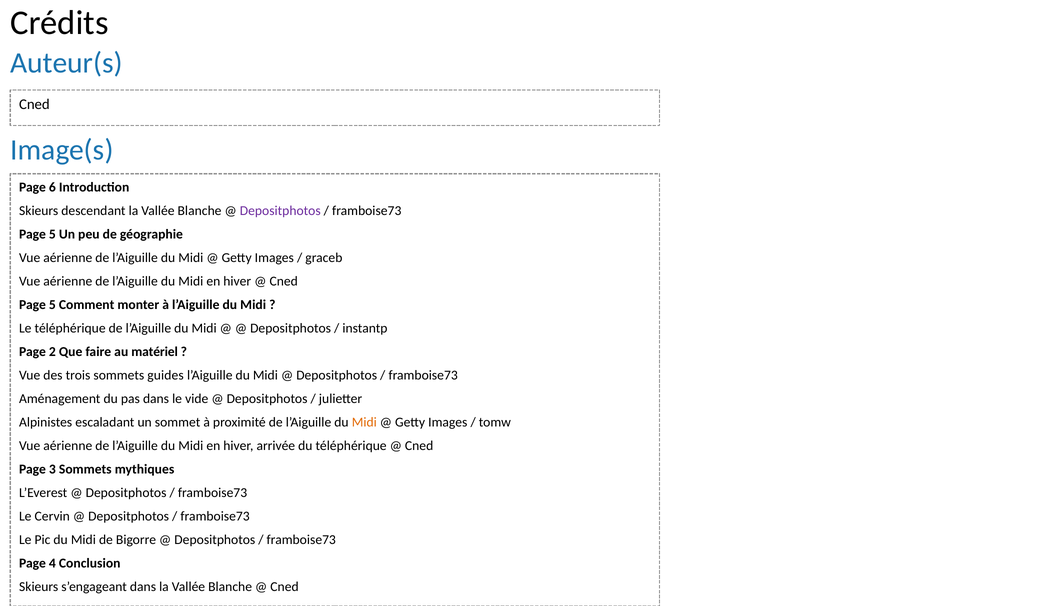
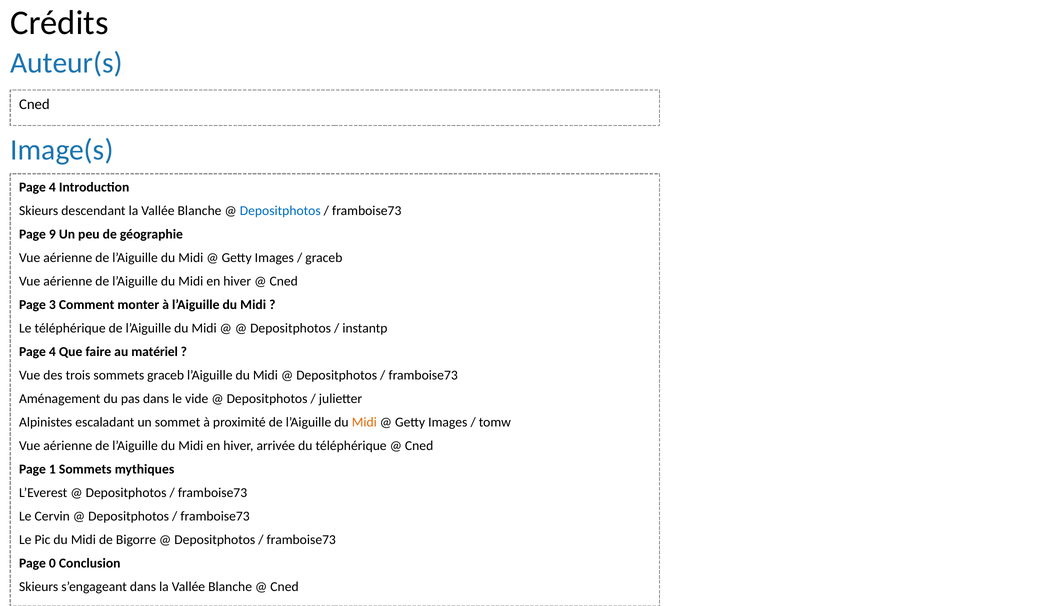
6 at (52, 187): 6 -> 4
Depositphotos at (280, 211) colour: purple -> blue
5 at (52, 234): 5 -> 9
5 at (52, 305): 5 -> 3
2 at (52, 352): 2 -> 4
sommets guides: guides -> graceb
3: 3 -> 1
4: 4 -> 0
